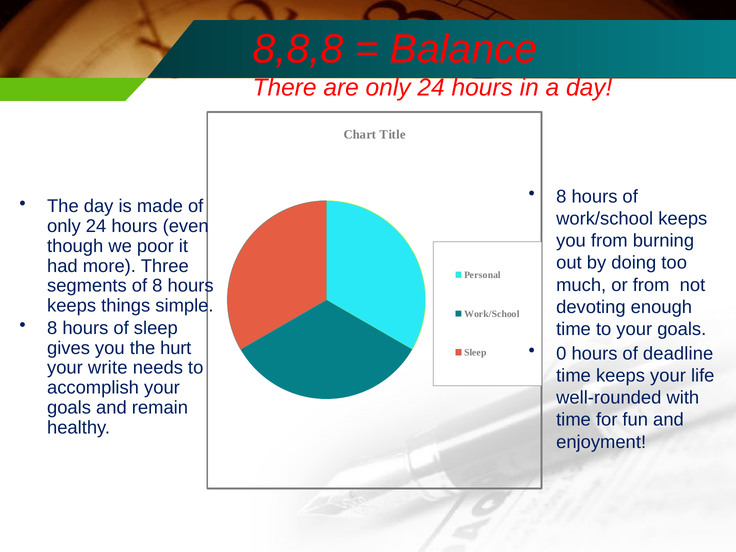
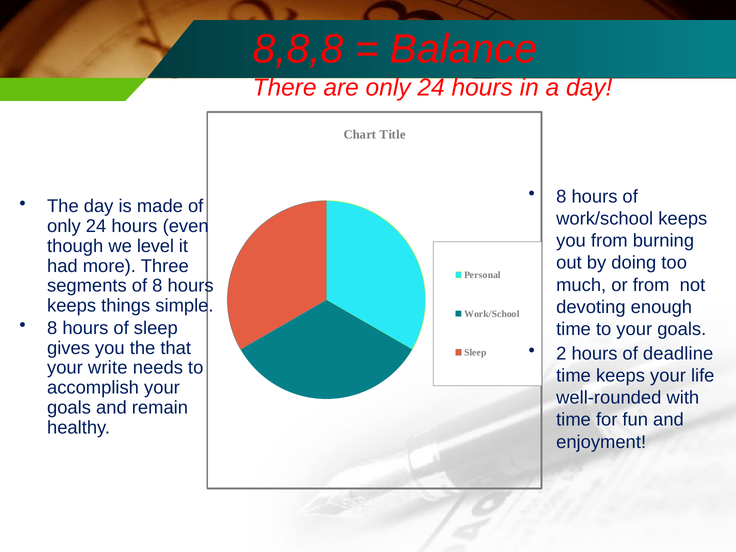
poor: poor -> level
hurt: hurt -> that
0: 0 -> 2
